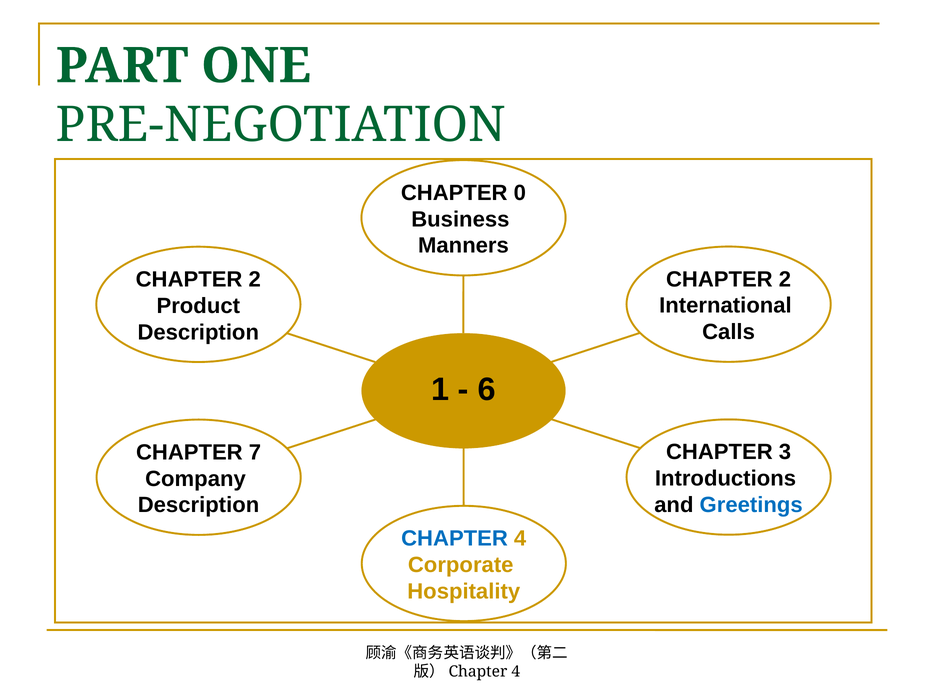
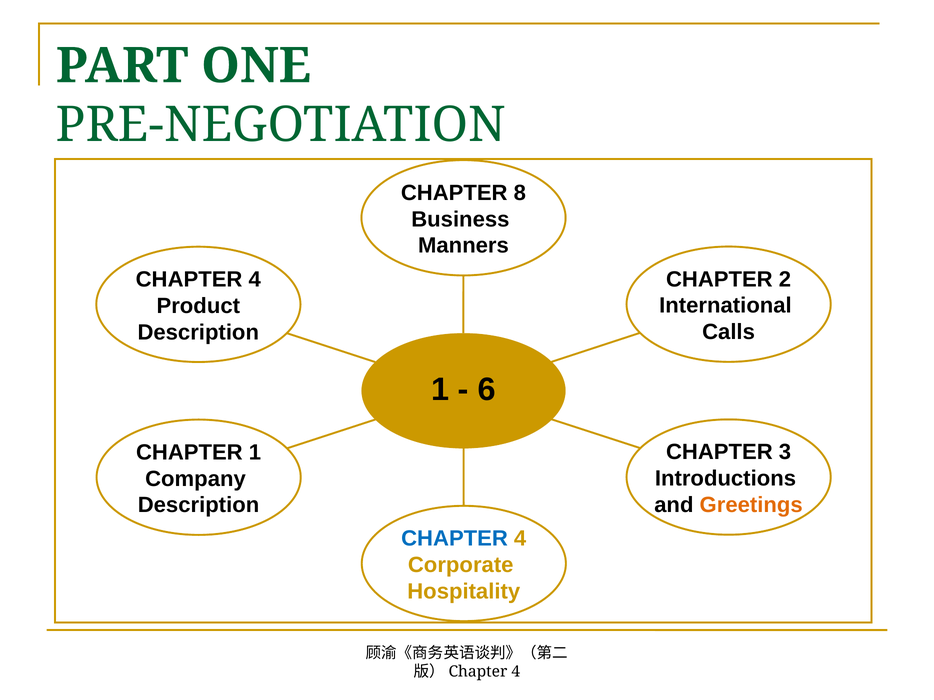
0: 0 -> 8
2 at (255, 280): 2 -> 4
CHAPTER 7: 7 -> 1
Greetings colour: blue -> orange
